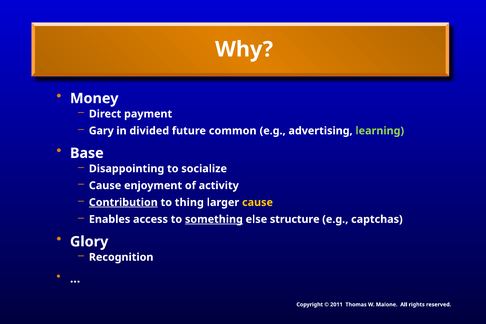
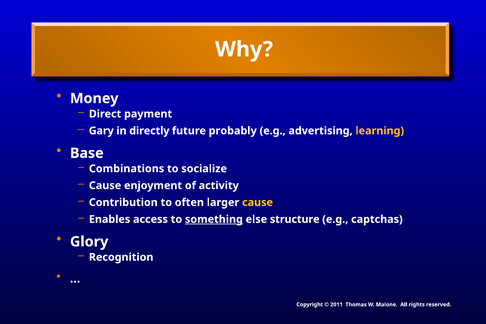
divided: divided -> directly
common: common -> probably
learning colour: light green -> yellow
Disappointing: Disappointing -> Combinations
Contribution underline: present -> none
thing: thing -> often
